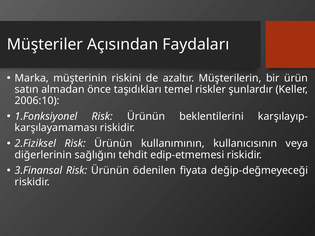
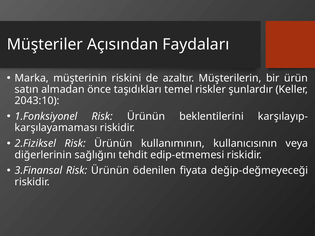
2006:10: 2006:10 -> 2043:10
